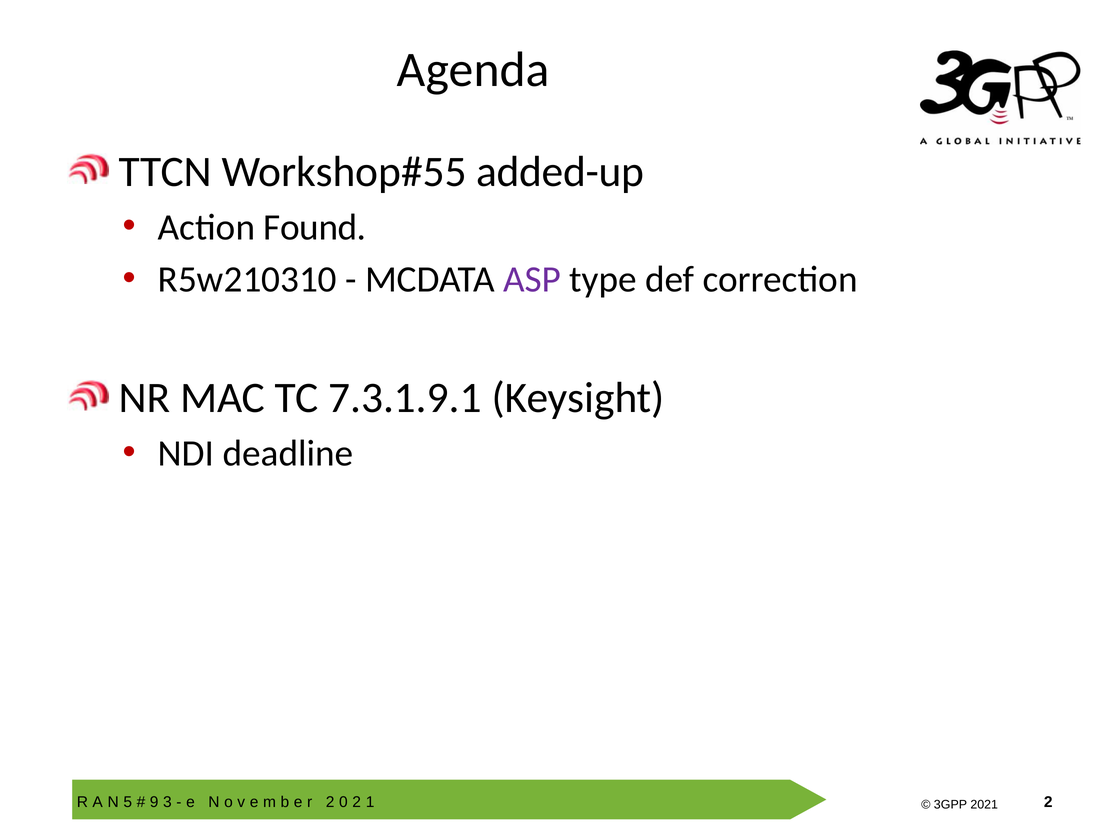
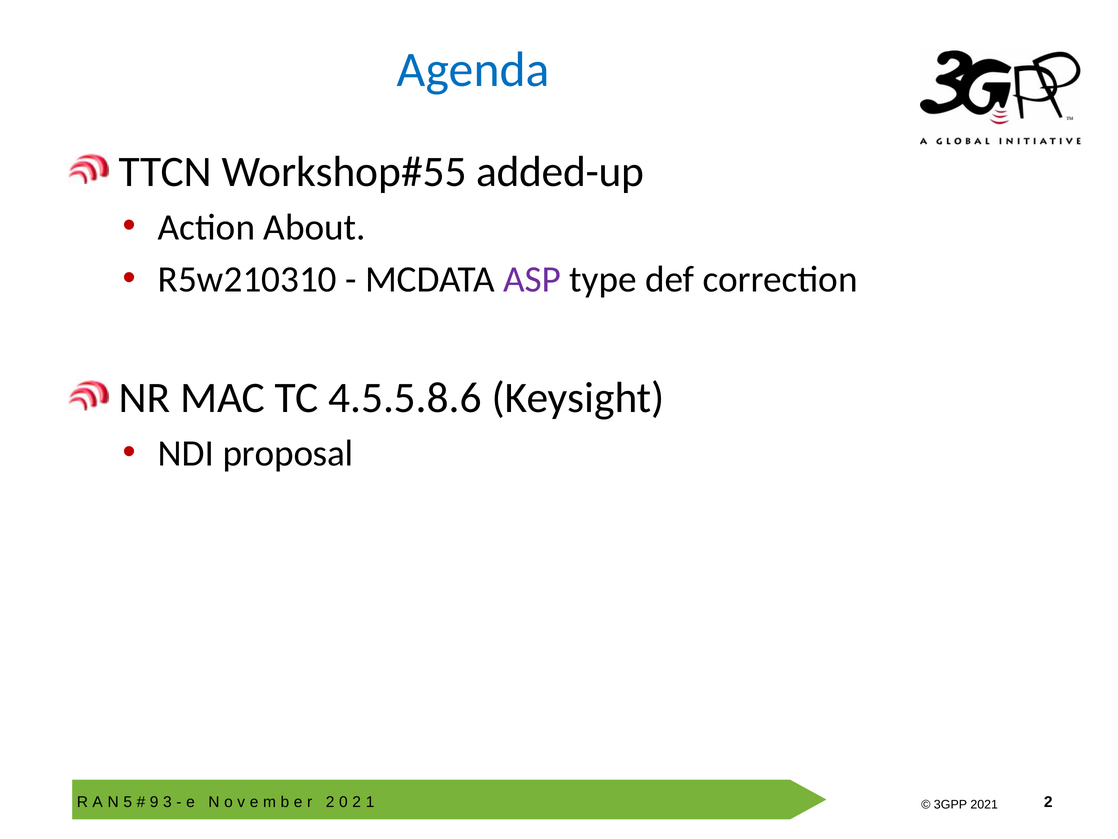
Agenda colour: black -> blue
Found: Found -> About
7.3.1.9.1: 7.3.1.9.1 -> 4.5.5.8.6
deadline: deadline -> proposal
